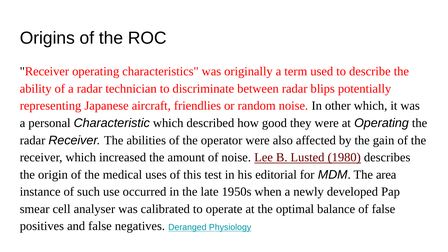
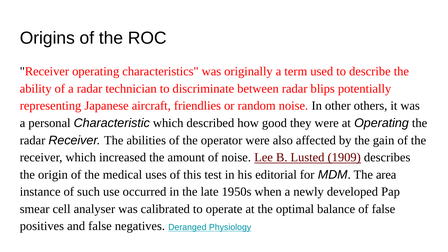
other which: which -> others
1980: 1980 -> 1909
